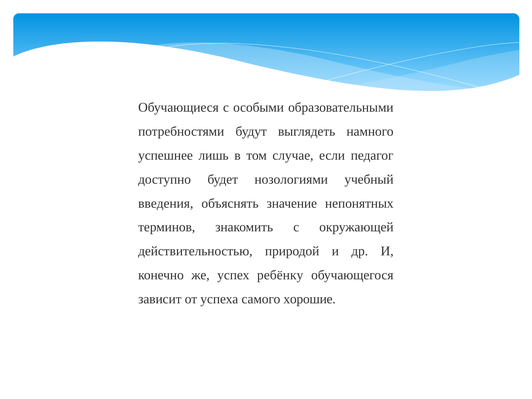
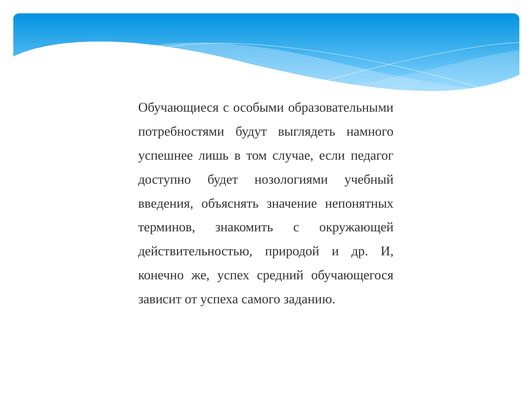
ребёнку: ребёнку -> средний
хорошие: хорошие -> заданию
